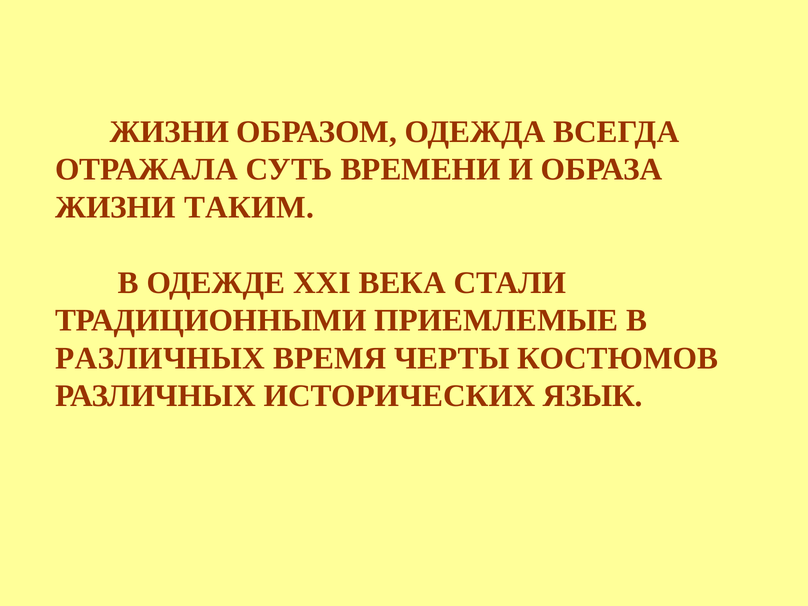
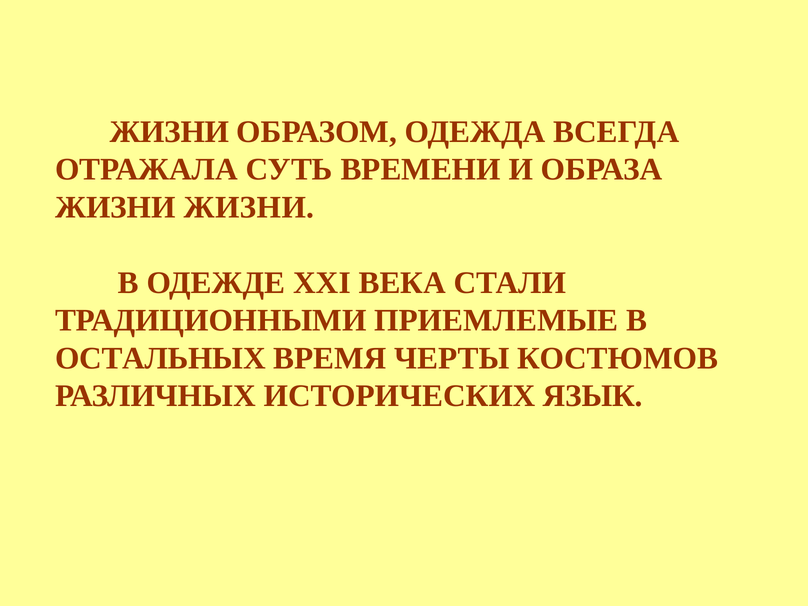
ЖИЗНИ ТАКИМ: ТАКИМ -> ЖИЗНИ
РАЗЛИЧНЫХ at (160, 358): РАЗЛИЧНЫХ -> ОСТАЛЬНЫХ
